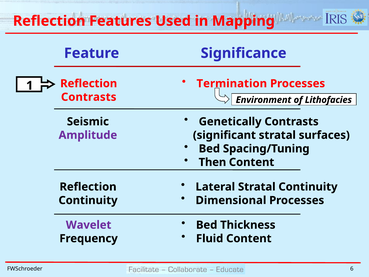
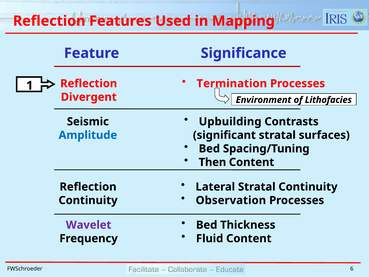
Contrasts at (89, 97): Contrasts -> Divergent
Genetically: Genetically -> Upbuilding
Amplitude colour: purple -> blue
Dimensional: Dimensional -> Observation
